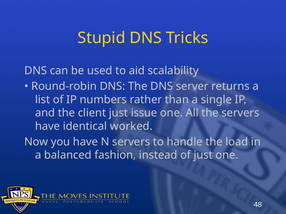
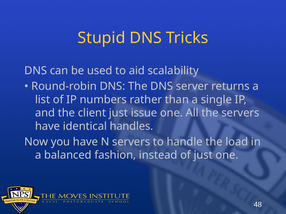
worked: worked -> handles
